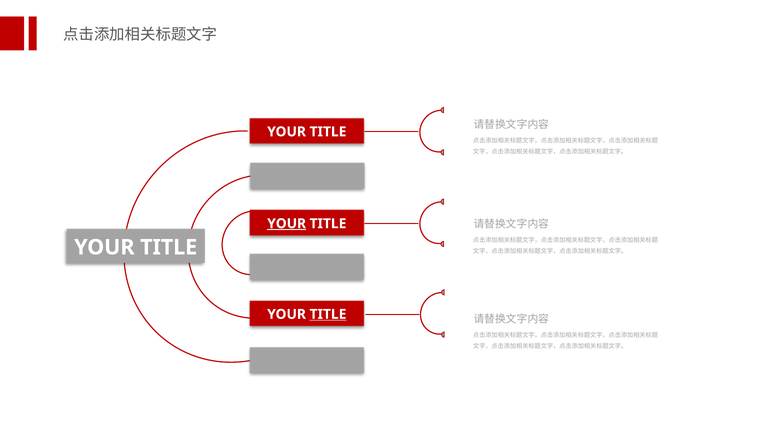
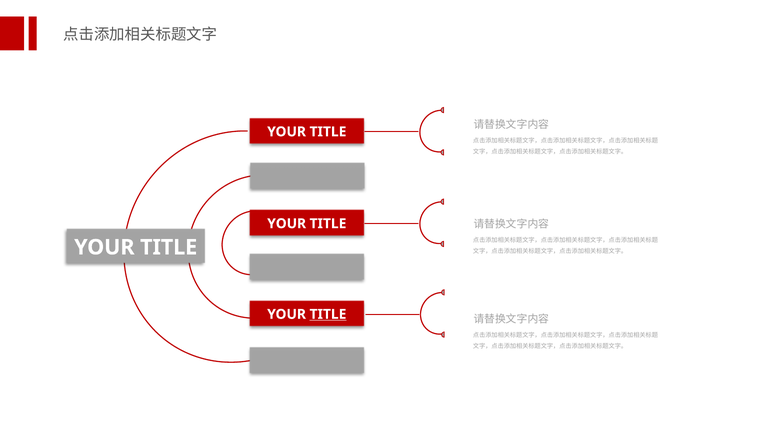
YOUR at (287, 223) underline: present -> none
